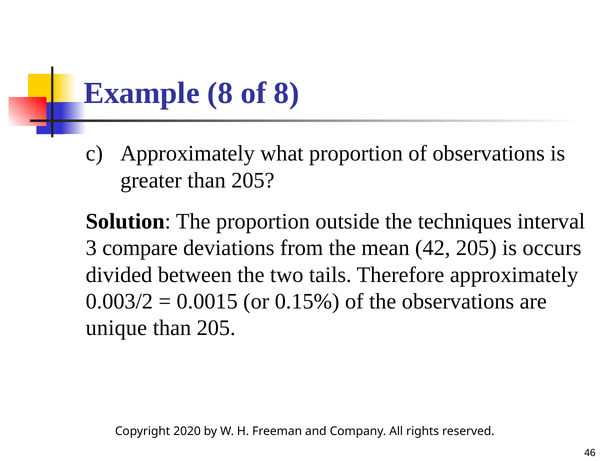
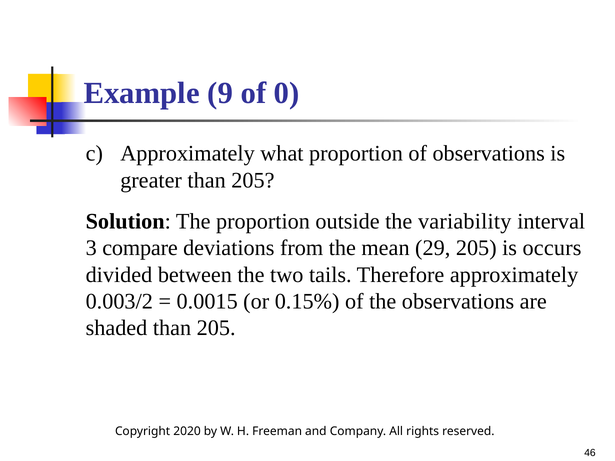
Example 8: 8 -> 9
of 8: 8 -> 0
techniques: techniques -> variability
42: 42 -> 29
unique: unique -> shaded
